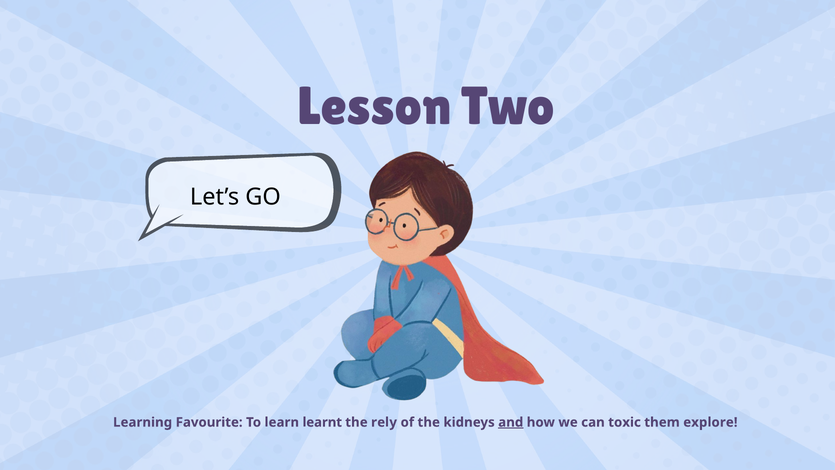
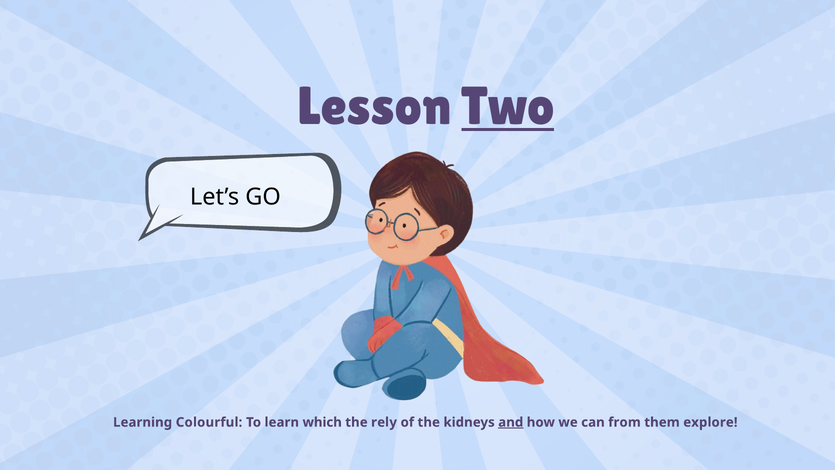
Two underline: none -> present
Favourite: Favourite -> Colourful
learnt: learnt -> which
toxic: toxic -> from
